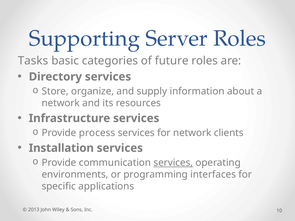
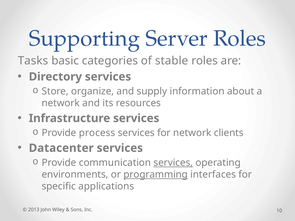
future: future -> stable
Installation: Installation -> Datacenter
programming underline: none -> present
